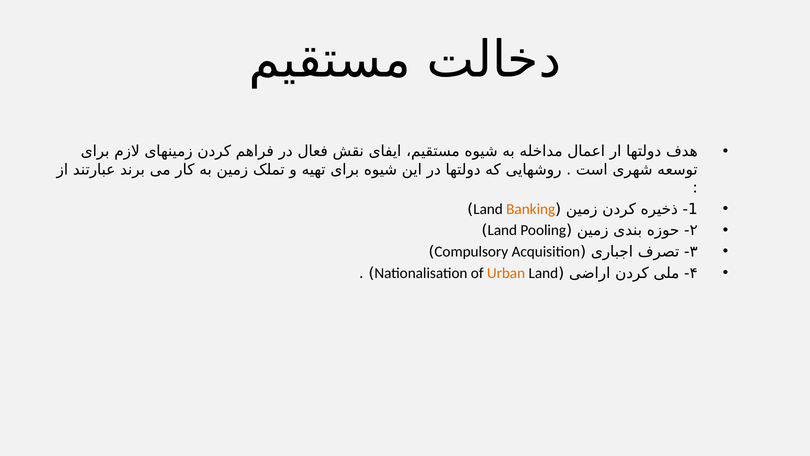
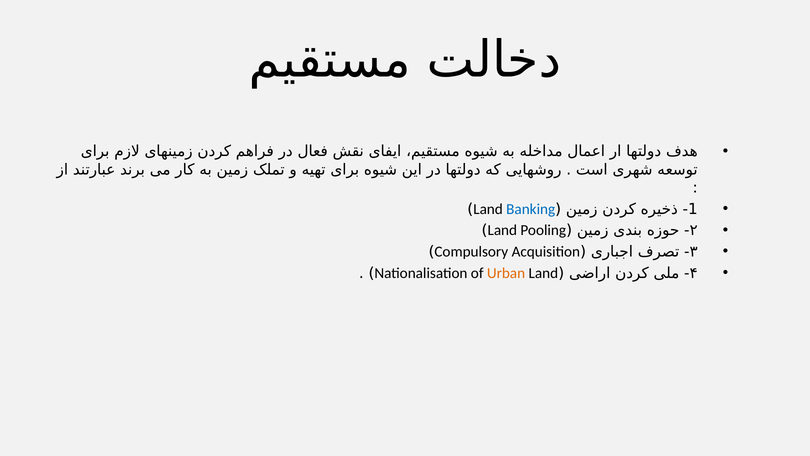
Banking colour: orange -> blue
